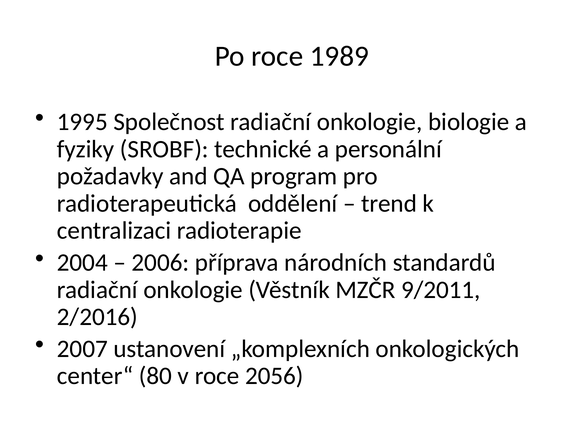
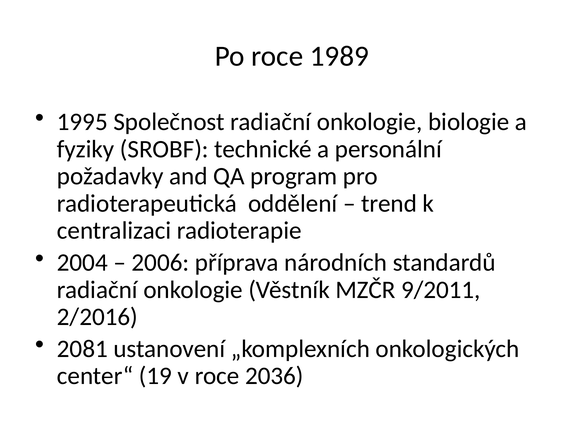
2007: 2007 -> 2081
80: 80 -> 19
2056: 2056 -> 2036
